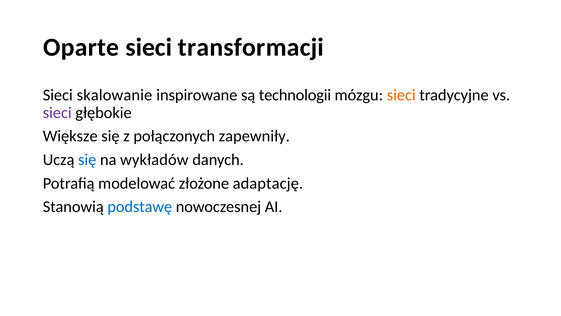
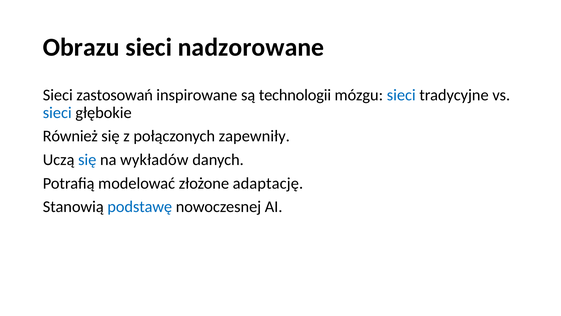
Oparte: Oparte -> Obrazu
transformacji: transformacji -> nadzorowane
skalowanie: skalowanie -> zastosowań
sieci at (401, 95) colour: orange -> blue
sieci at (57, 113) colour: purple -> blue
Większe: Większe -> Również
